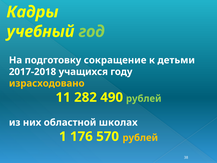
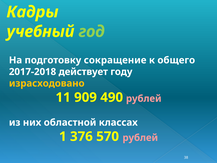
детьми: детьми -> общего
учащихся: учащихся -> действует
282: 282 -> 909
рублей at (144, 98) colour: light green -> pink
школах: школах -> классах
176: 176 -> 376
рублей at (140, 137) colour: yellow -> pink
